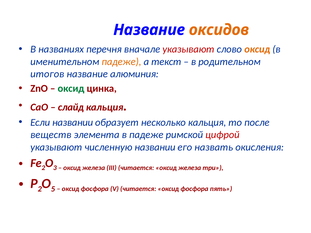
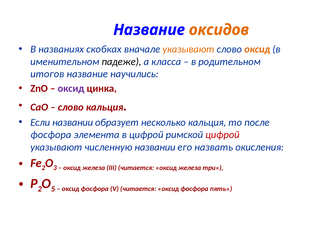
перечня: перечня -> скобках
указывают at (188, 49) colour: red -> orange
падеже at (121, 62) colour: orange -> black
текст: текст -> класса
алюминия: алюминия -> научились
оксид at (71, 89) colour: green -> purple
слайд at (71, 107): слайд -> слово
веществ at (51, 135): веществ -> фосфора
в падеже: падеже -> цифрой
